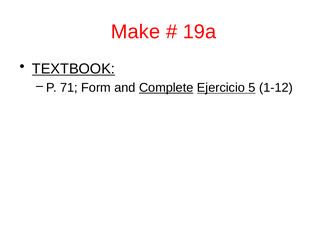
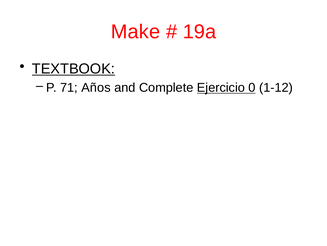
Form: Form -> Años
Complete underline: present -> none
5: 5 -> 0
